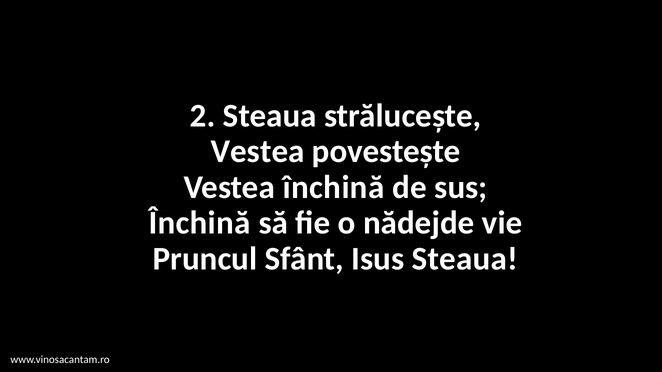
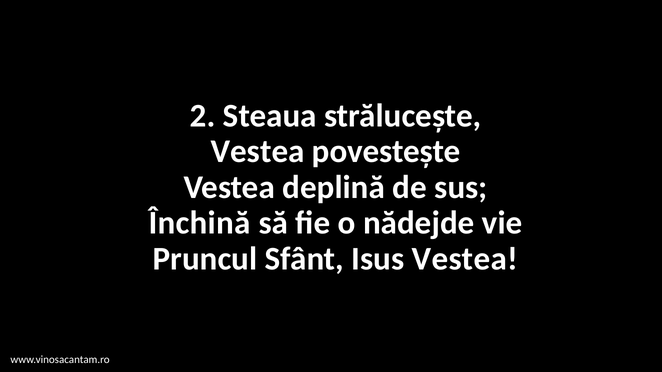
Vestea închină: închină -> deplină
Isus Steaua: Steaua -> Vestea
